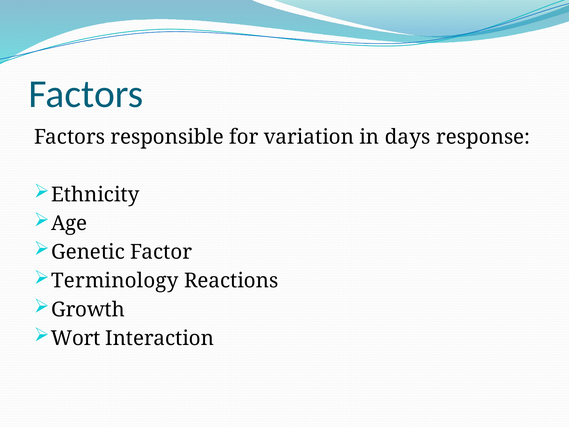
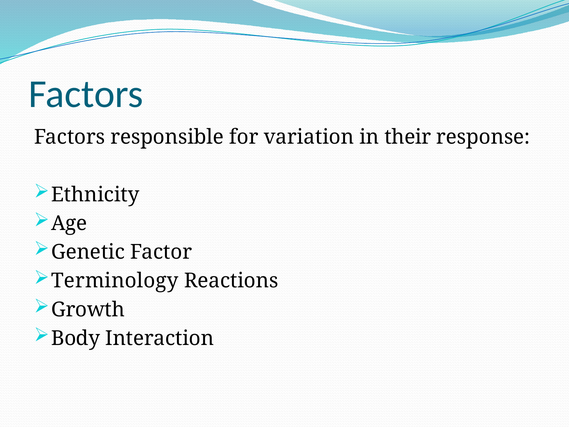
days: days -> their
Wort: Wort -> Body
